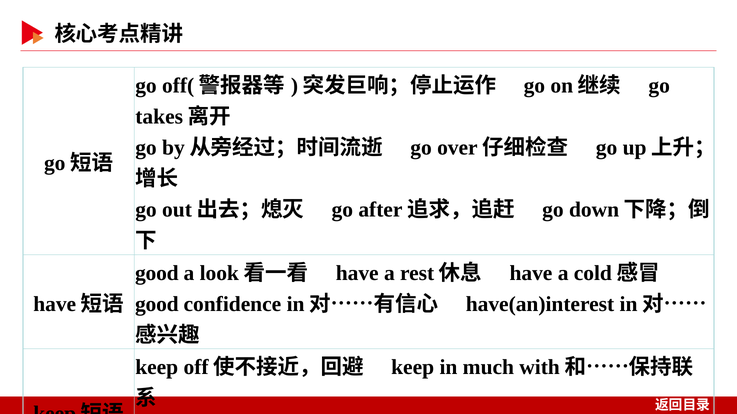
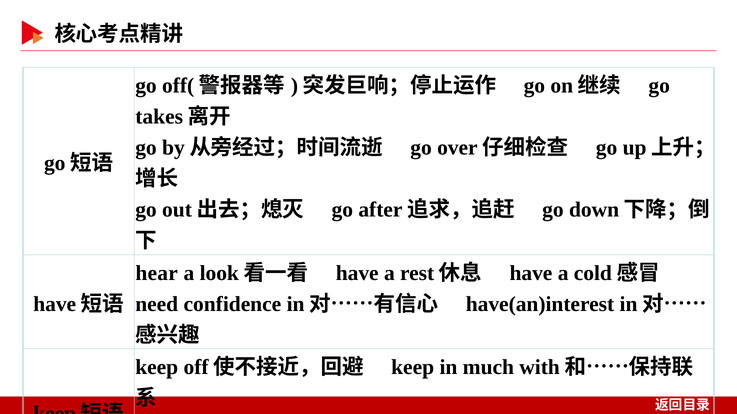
good at (157, 273): good -> hear
good at (157, 304): good -> need
